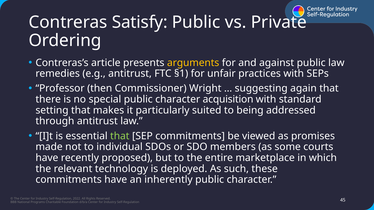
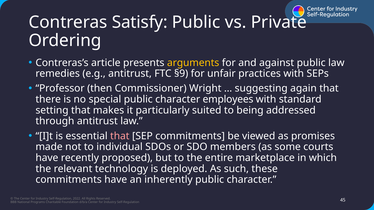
§1: §1 -> §9
acquisition: acquisition -> employees
that at (120, 136) colour: light green -> pink
